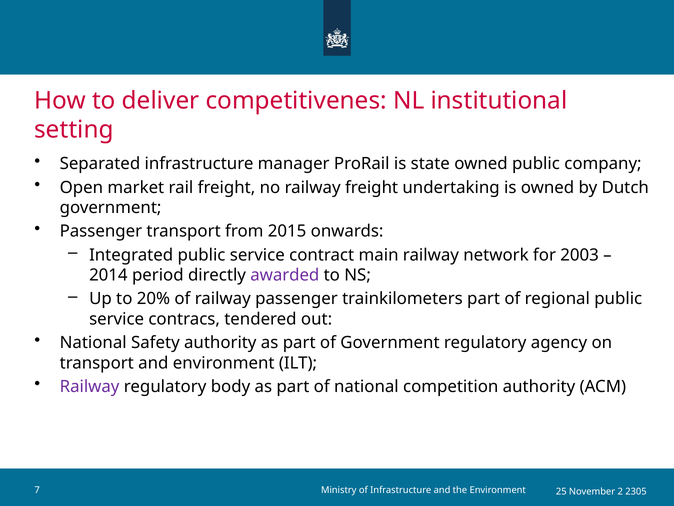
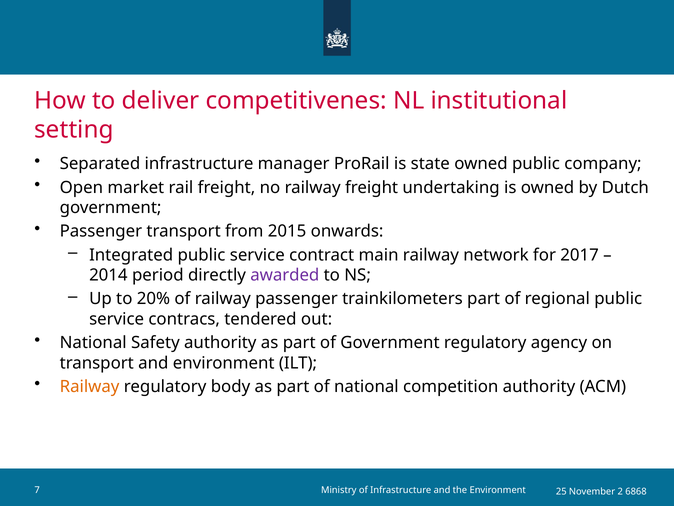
2003: 2003 -> 2017
Railway at (90, 386) colour: purple -> orange
2305: 2305 -> 6868
